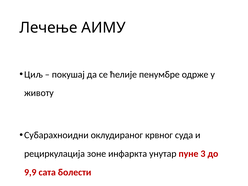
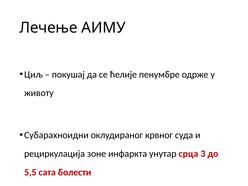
пуне: пуне -> срца
9,9: 9,9 -> 5,5
